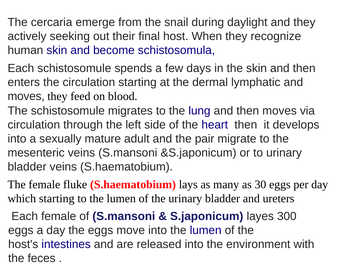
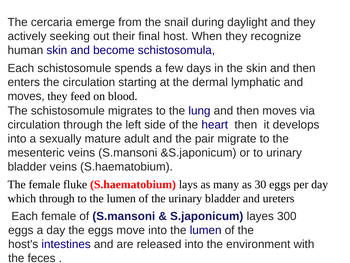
which starting: starting -> through
